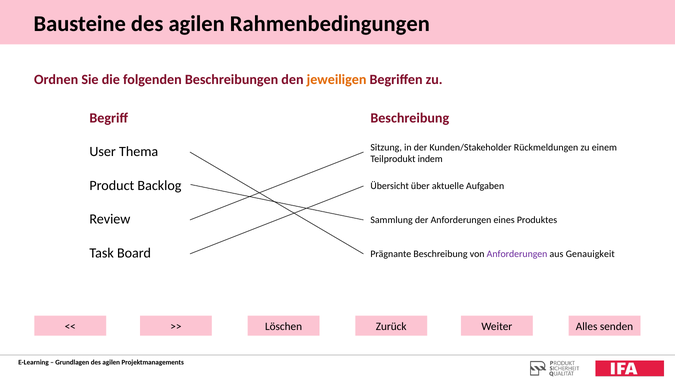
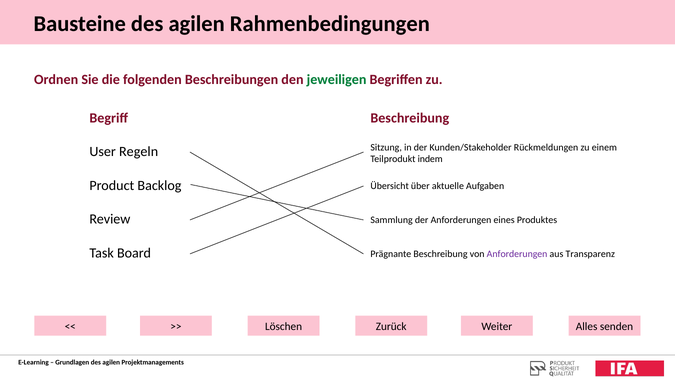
jeweiligen colour: orange -> green
Thema: Thema -> Regeln
Genauigkeit: Genauigkeit -> Transparenz
